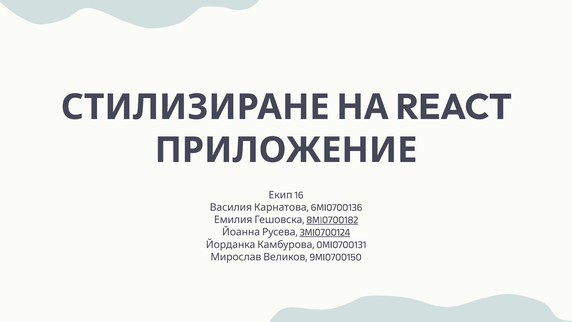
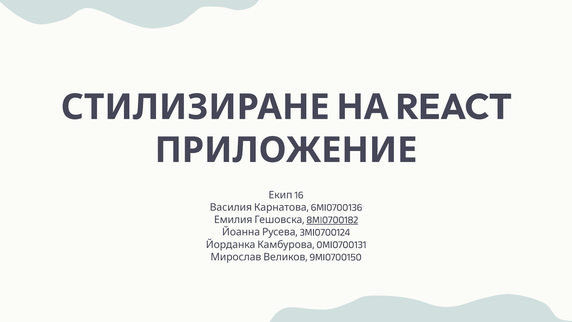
3MI0700124 underline: present -> none
